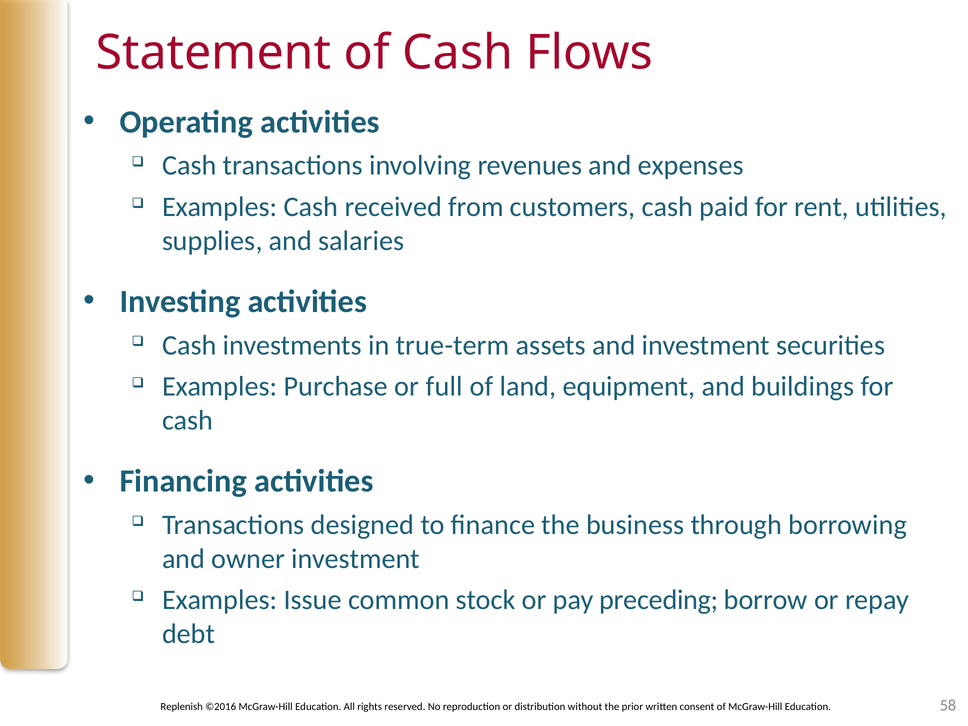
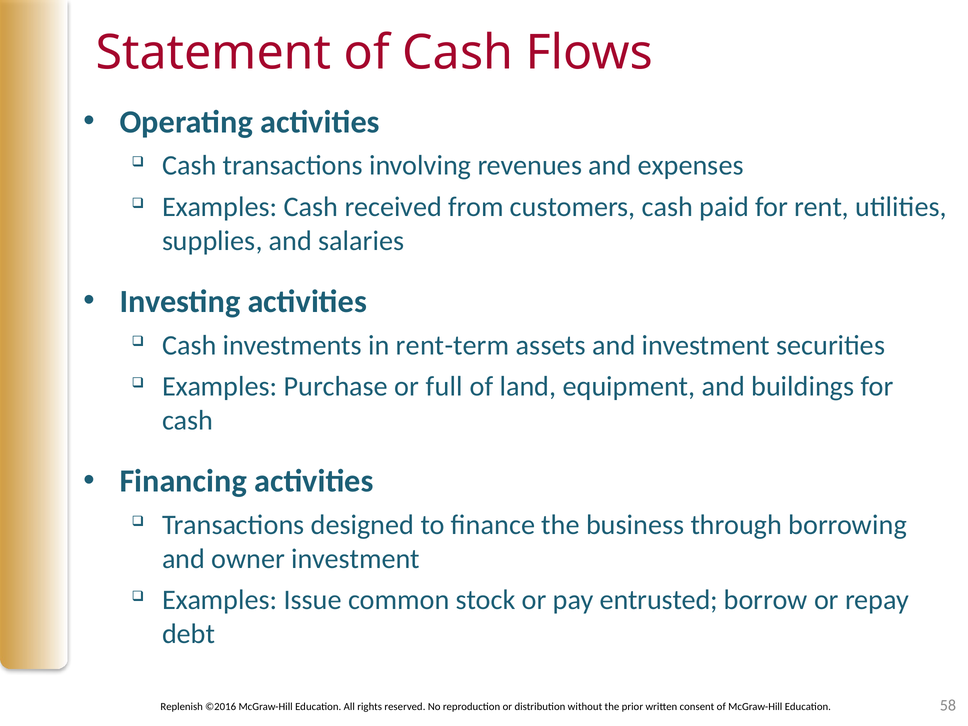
true-term: true-term -> rent-term
preceding: preceding -> entrusted
